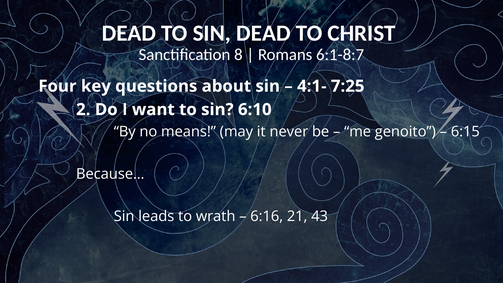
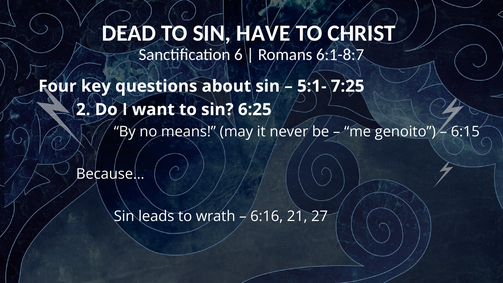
SIN DEAD: DEAD -> HAVE
8: 8 -> 6
4:1-: 4:1- -> 5:1-
6:10: 6:10 -> 6:25
43: 43 -> 27
